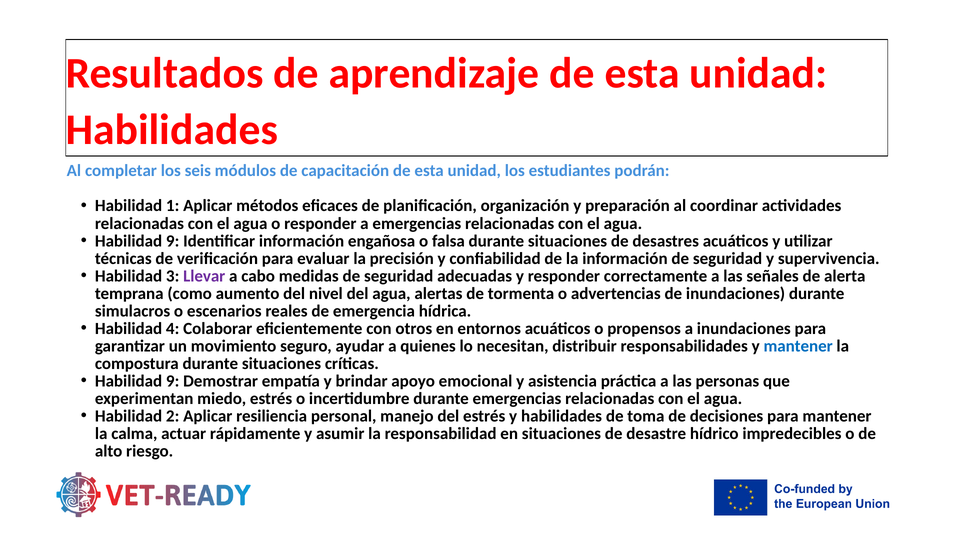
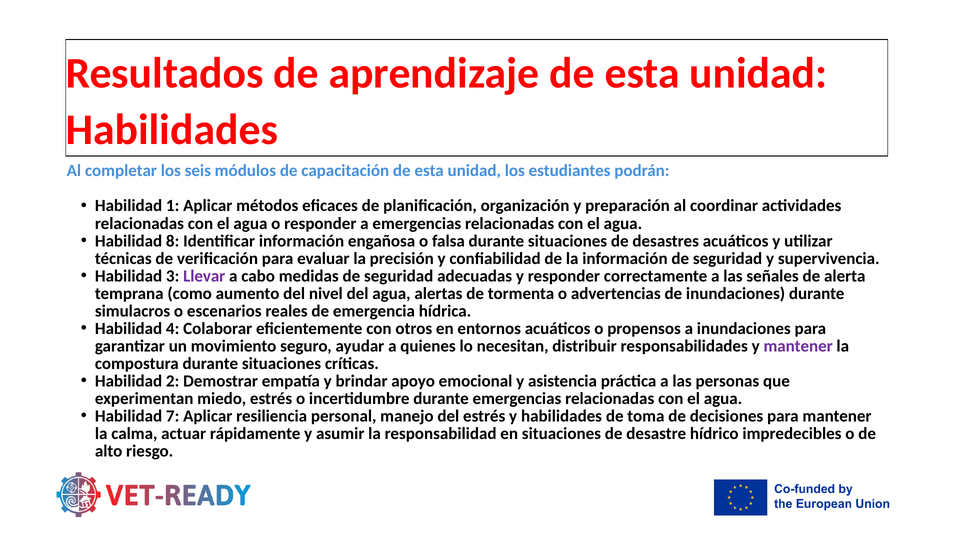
9 at (173, 241): 9 -> 8
mantener at (798, 346) colour: blue -> purple
9 at (173, 381): 9 -> 2
2: 2 -> 7
